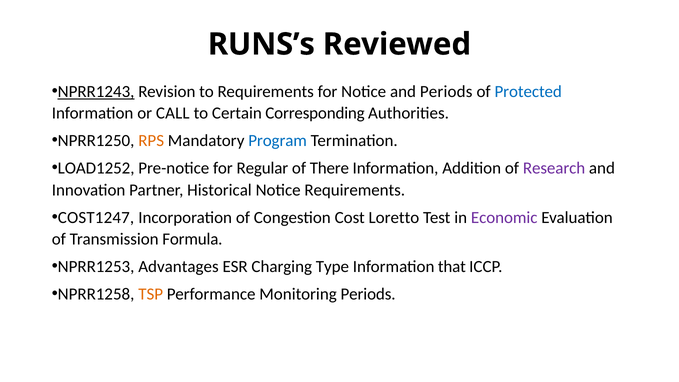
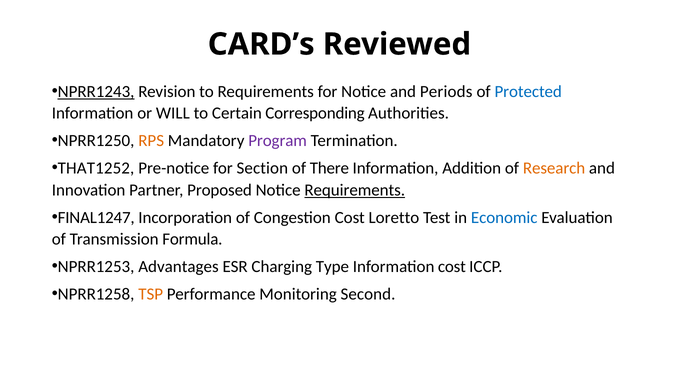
RUNS’s: RUNS’s -> CARD’s
CALL: CALL -> WILL
Program colour: blue -> purple
LOAD1252: LOAD1252 -> THAT1252
Regular: Regular -> Section
Research colour: purple -> orange
Historical: Historical -> Proposed
Requirements at (355, 190) underline: none -> present
COST1247: COST1247 -> FINAL1247
Economic colour: purple -> blue
Information that: that -> cost
Monitoring Periods: Periods -> Second
